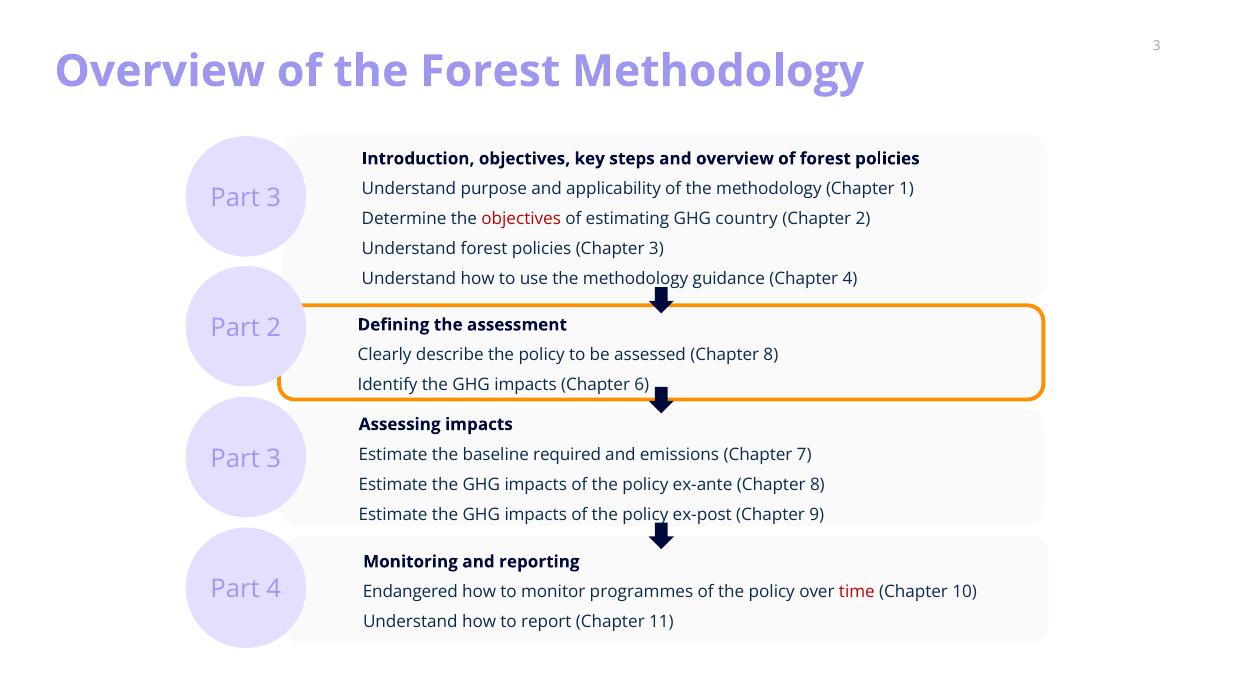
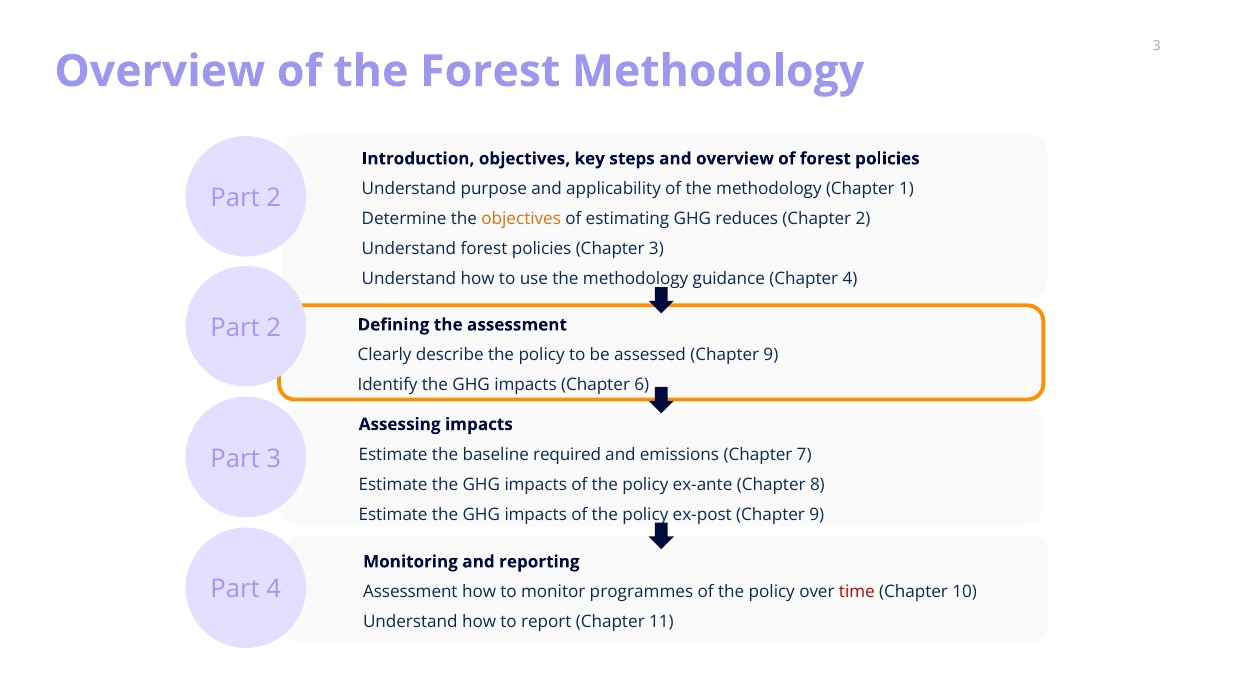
3 at (274, 198): 3 -> 2
objectives at (521, 219) colour: red -> orange
country: country -> reduces
assessed Chapter 8: 8 -> 9
Endangered at (410, 592): Endangered -> Assessment
